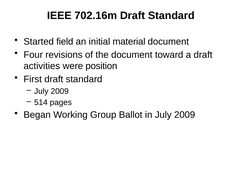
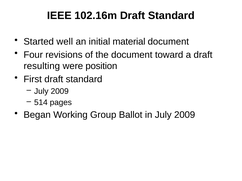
702.16m: 702.16m -> 102.16m
field: field -> well
activities: activities -> resulting
